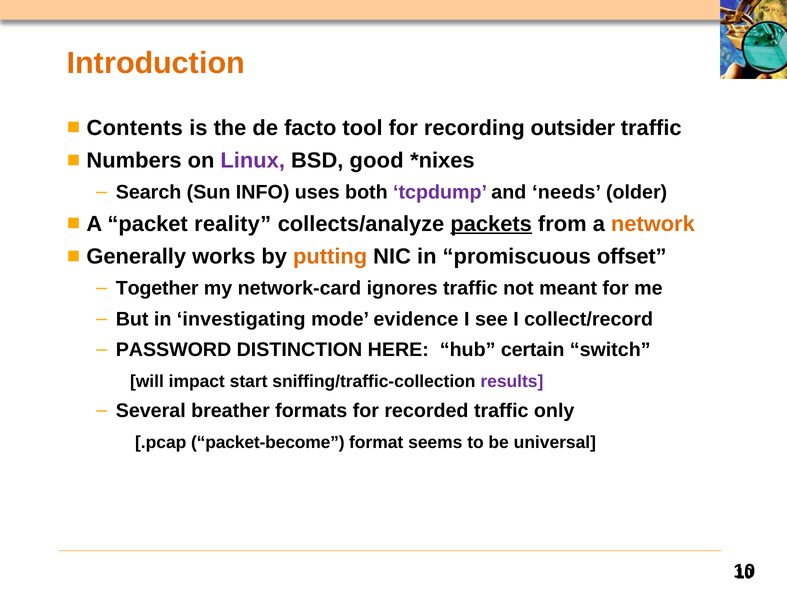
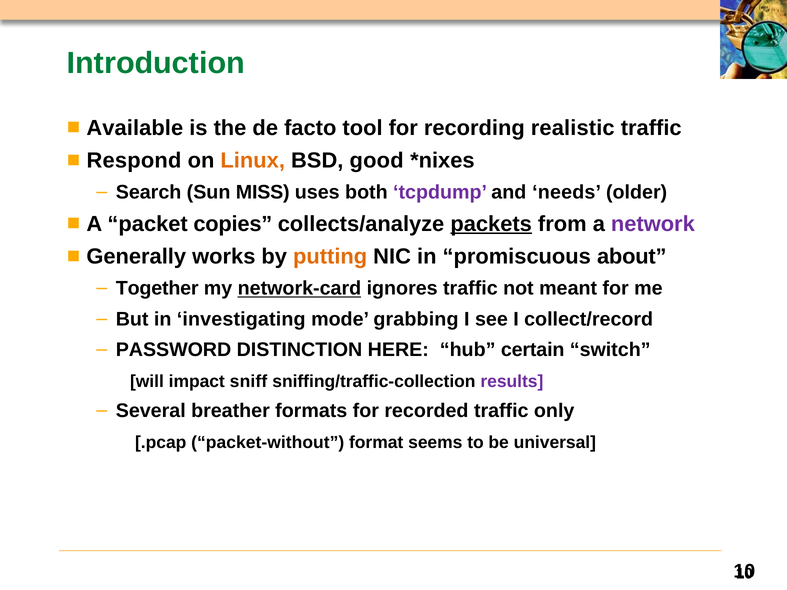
Introduction colour: orange -> green
Contents: Contents -> Available
outsider: outsider -> realistic
Numbers: Numbers -> Respond
Linux colour: purple -> orange
INFO: INFO -> MISS
reality: reality -> copies
network colour: orange -> purple
offset: offset -> about
network-card underline: none -> present
evidence: evidence -> grabbing
start: start -> sniff
packet-become: packet-become -> packet-without
